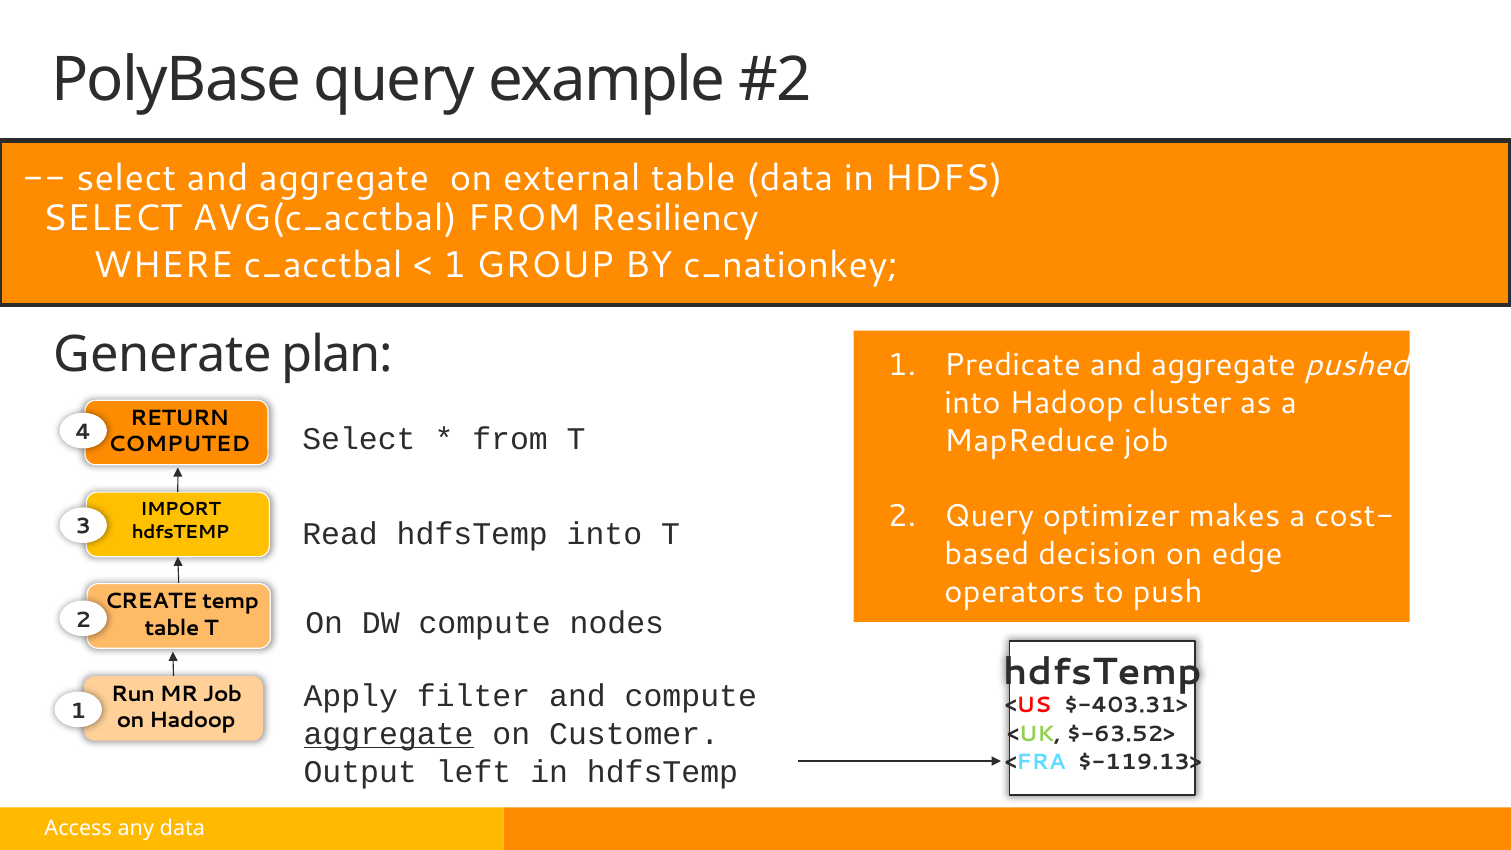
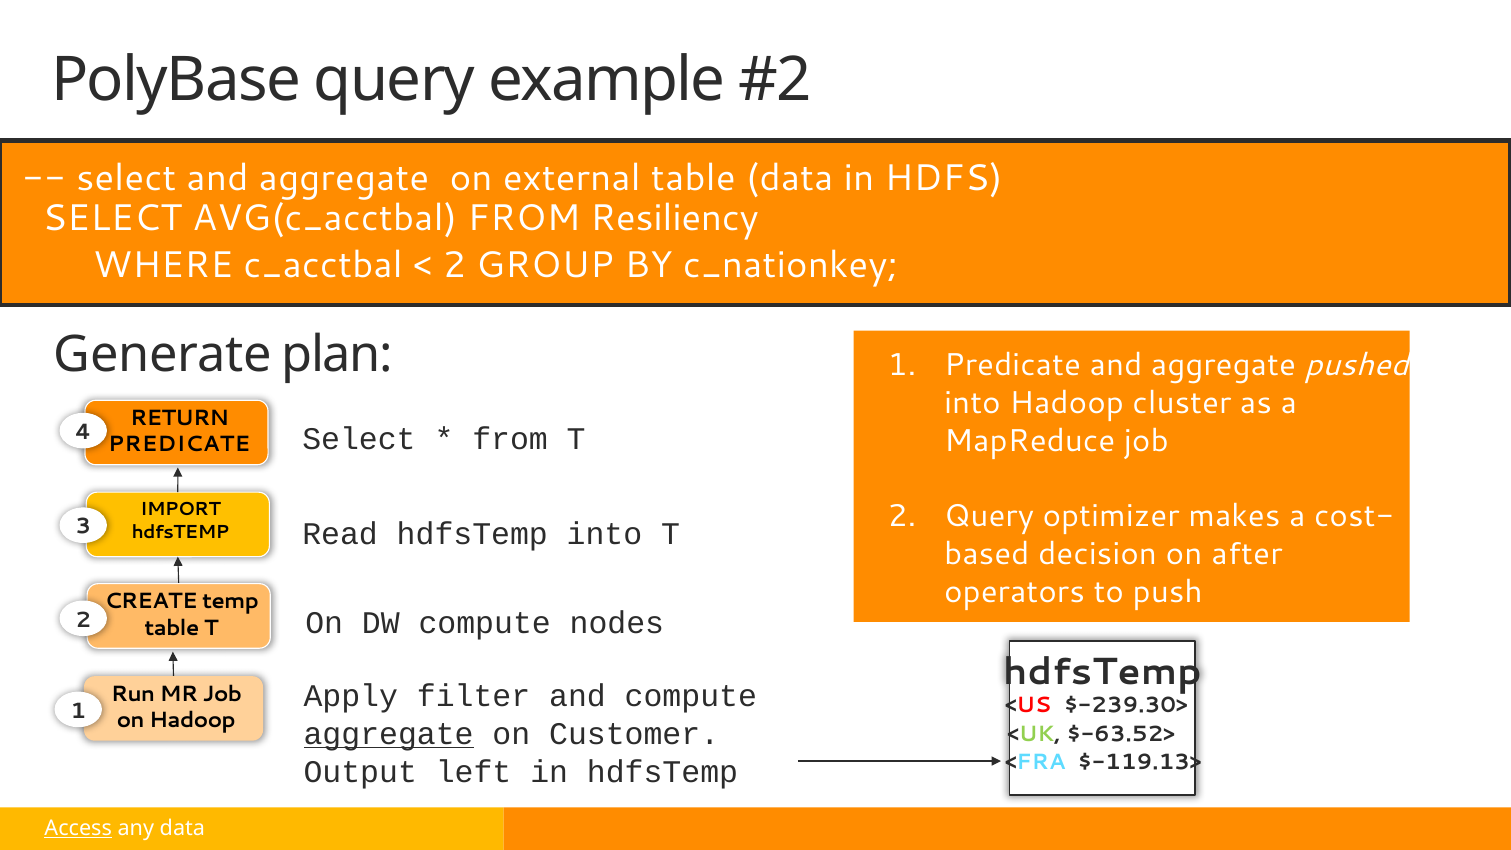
1 at (454, 265): 1 -> 2
COMPUTED at (179, 444): COMPUTED -> PREDICATE
edge: edge -> after
$-403.31>: $-403.31> -> $-239.30>
Access underline: none -> present
